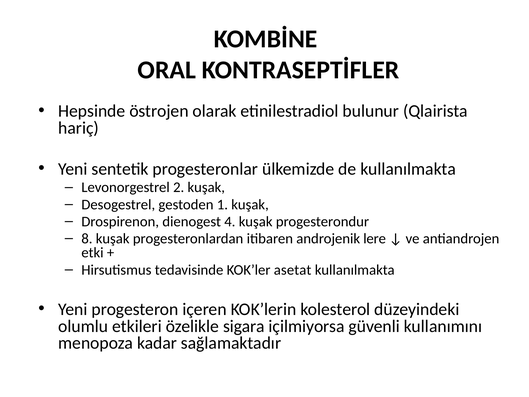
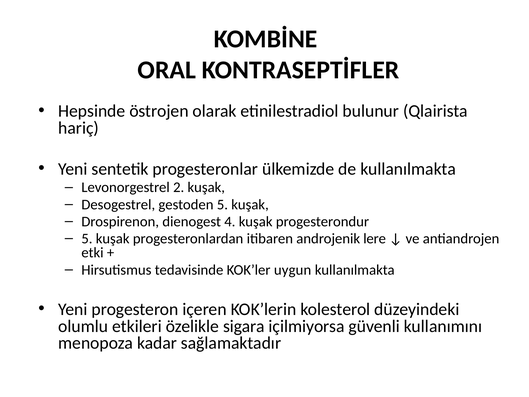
gestoden 1: 1 -> 5
8 at (87, 239): 8 -> 5
asetat: asetat -> uygun
